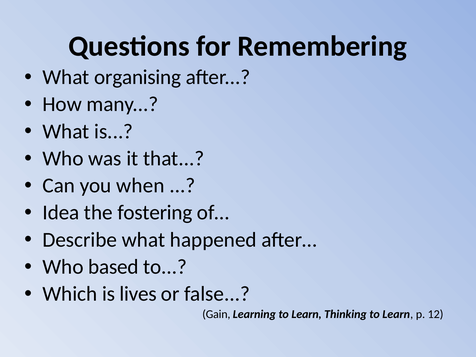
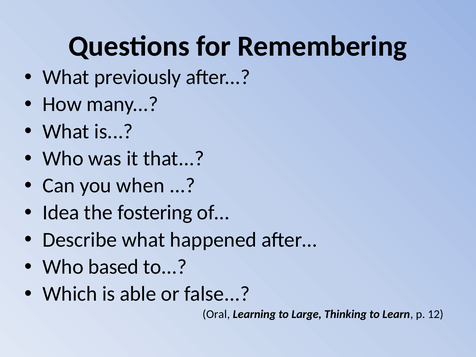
organising: organising -> previously
lives: lives -> able
Gain: Gain -> Oral
Learning to Learn: Learn -> Large
